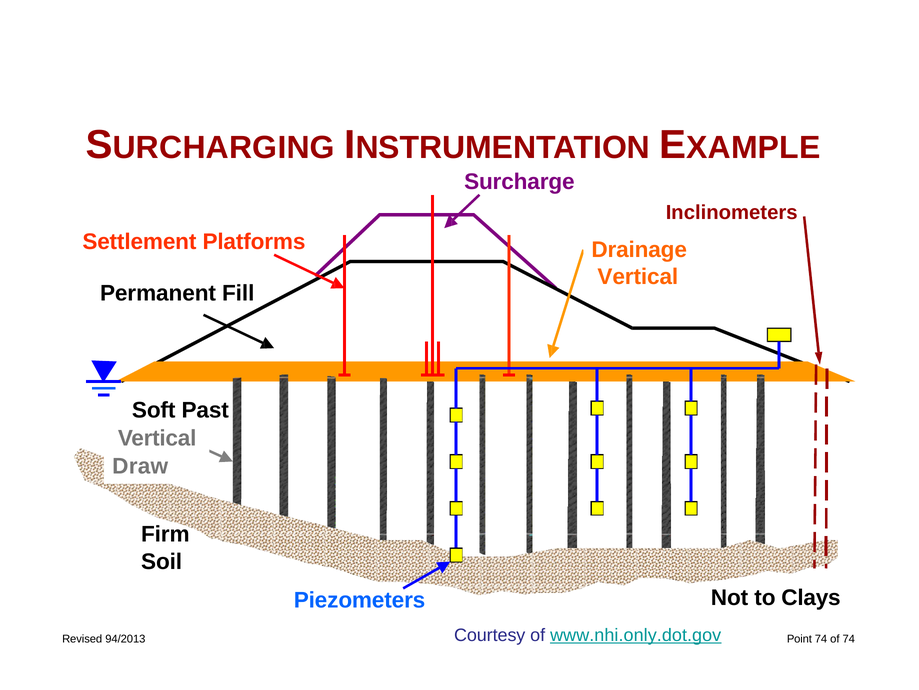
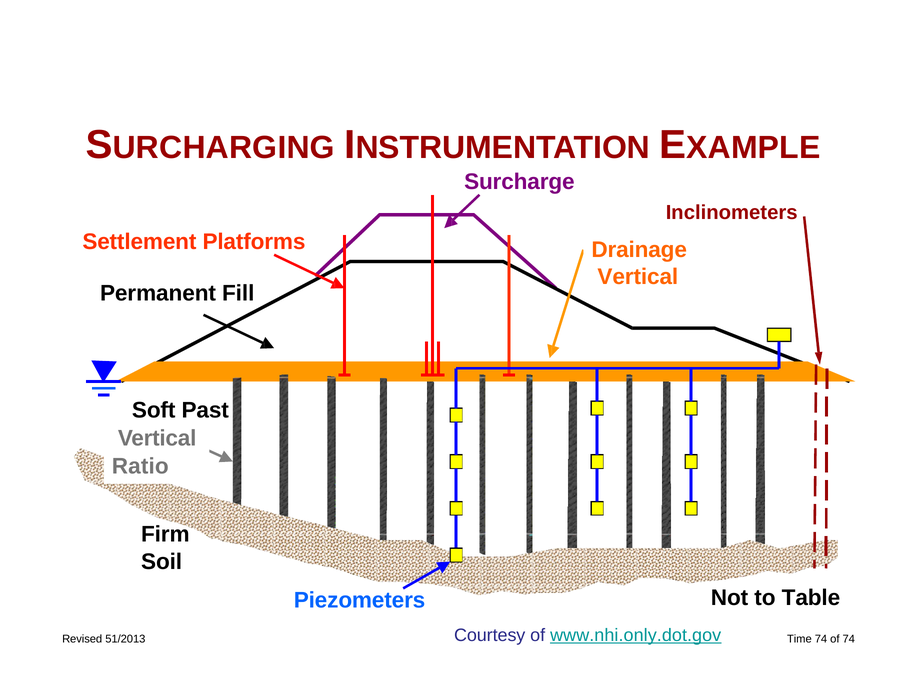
Draw: Draw -> Ratio
Clays: Clays -> Table
Point: Point -> Time
94/2013: 94/2013 -> 51/2013
